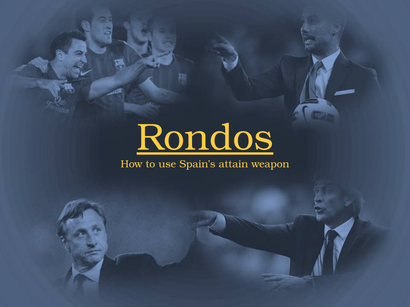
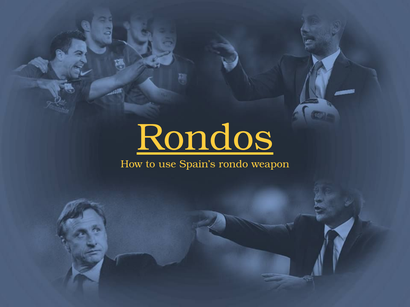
attain: attain -> rondo
